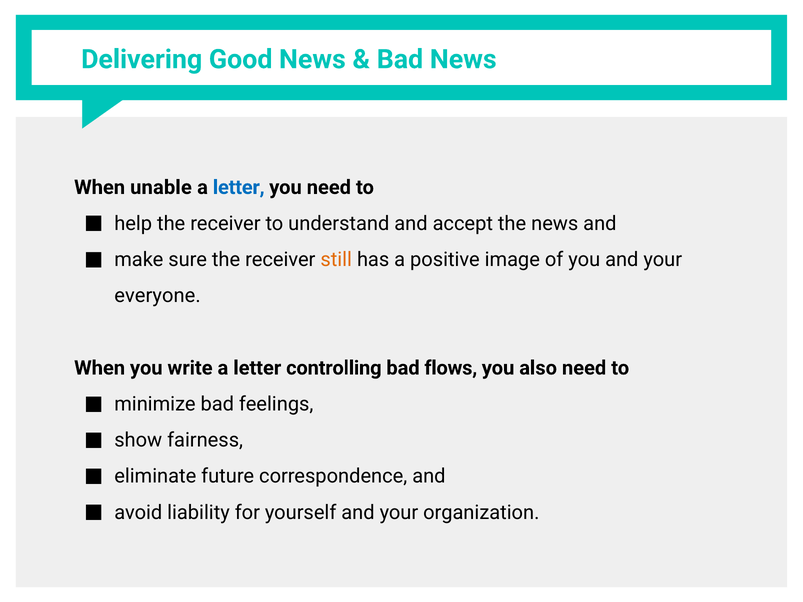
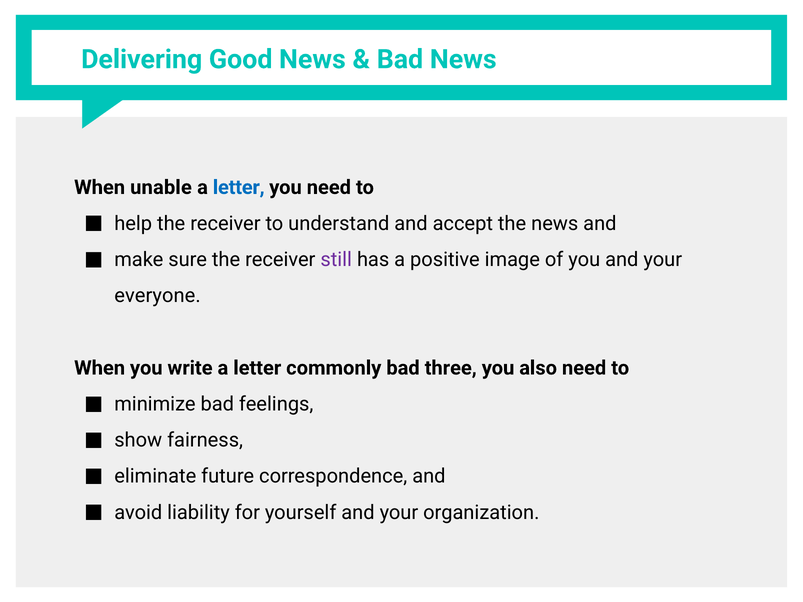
still colour: orange -> purple
controlling: controlling -> commonly
flows: flows -> three
